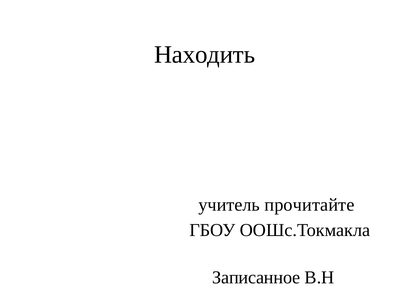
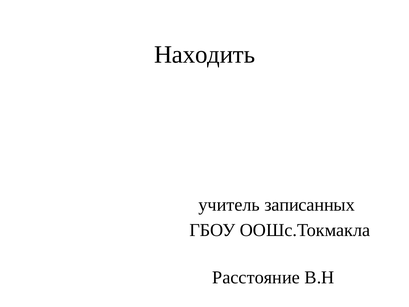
прочитайте: прочитайте -> записанных
Записанное: Записанное -> Расстояние
